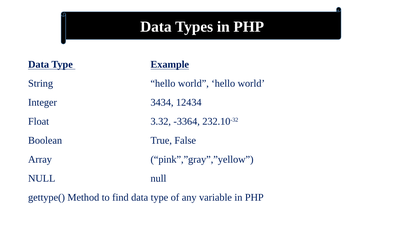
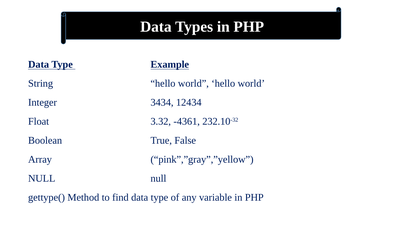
-3364: -3364 -> -4361
